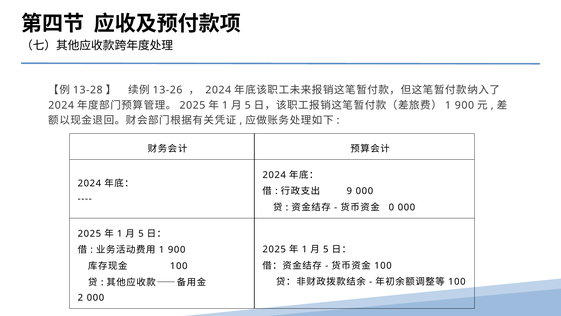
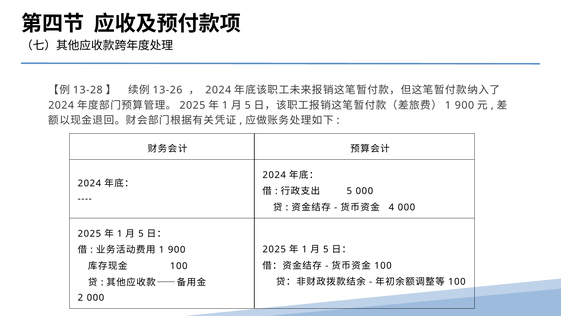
9 at (349, 191): 9 -> 5
0: 0 -> 4
